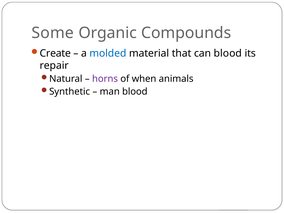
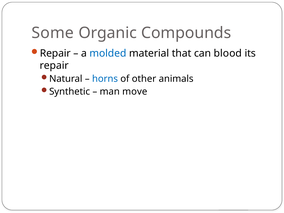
Create at (55, 53): Create -> Repair
horns colour: purple -> blue
when: when -> other
man blood: blood -> move
